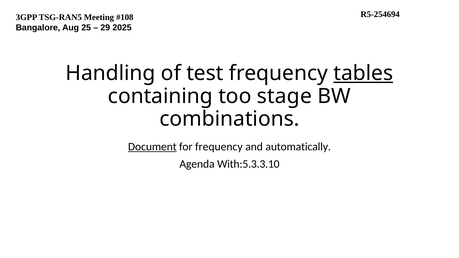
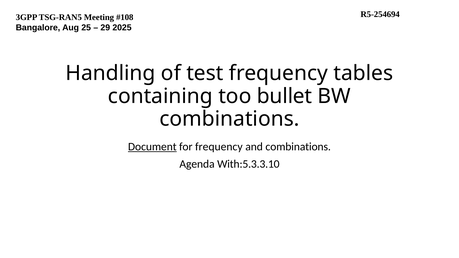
tables underline: present -> none
stage: stage -> bullet
and automatically: automatically -> combinations
